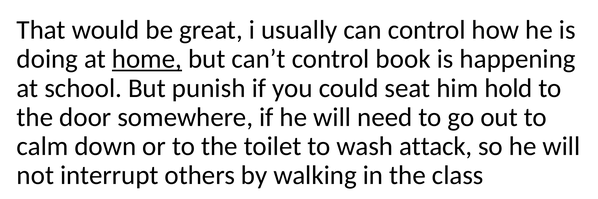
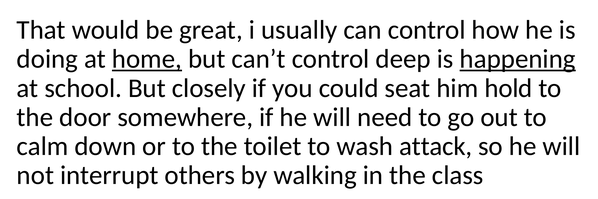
book: book -> deep
happening underline: none -> present
punish: punish -> closely
